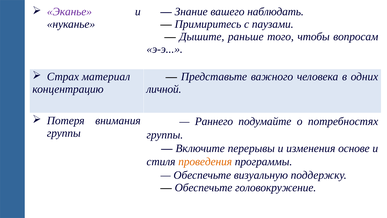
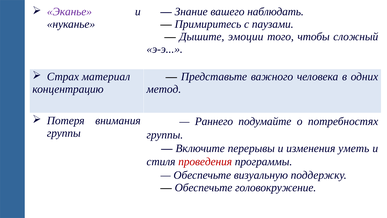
раньше: раньше -> эмоции
вопросам: вопросам -> сложный
личной: личной -> метод
основе: основе -> уметь
проведения colour: orange -> red
